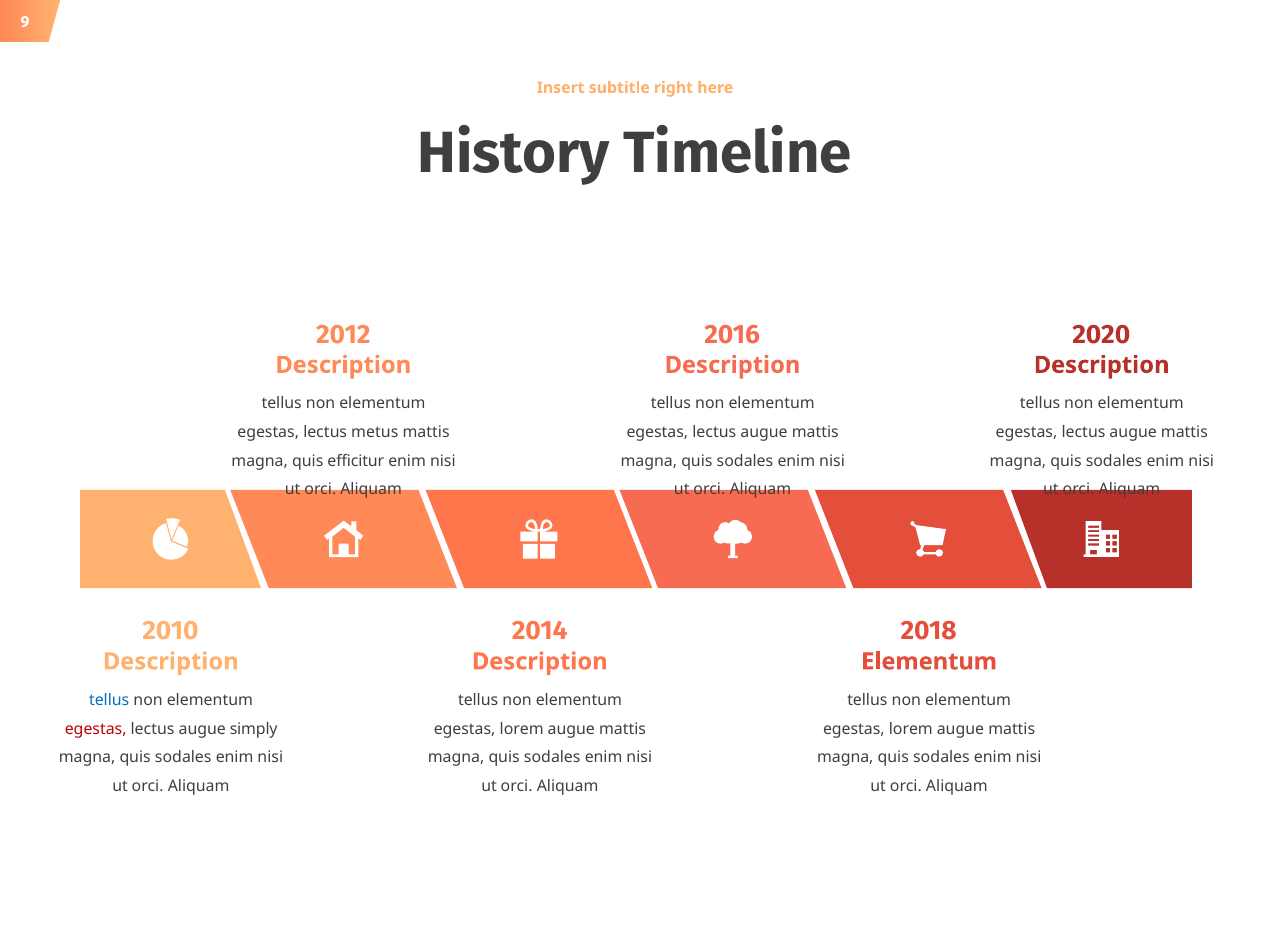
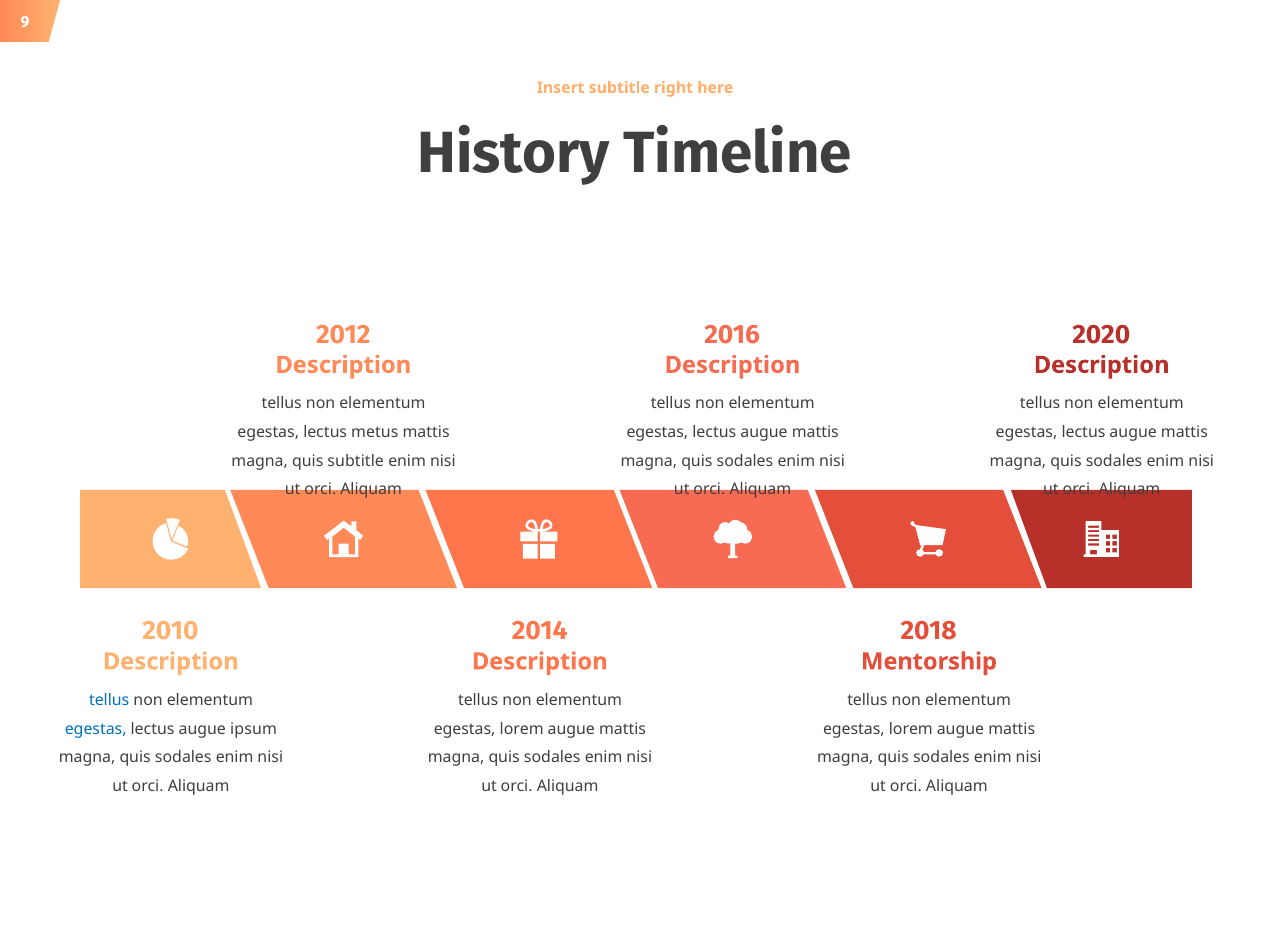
quis efficitur: efficitur -> subtitle
Elementum at (929, 662): Elementum -> Mentorship
egestas at (96, 729) colour: red -> blue
simply: simply -> ipsum
